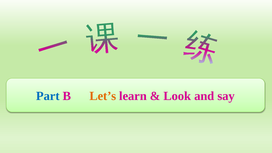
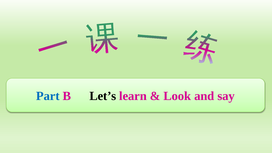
Let’s colour: orange -> black
